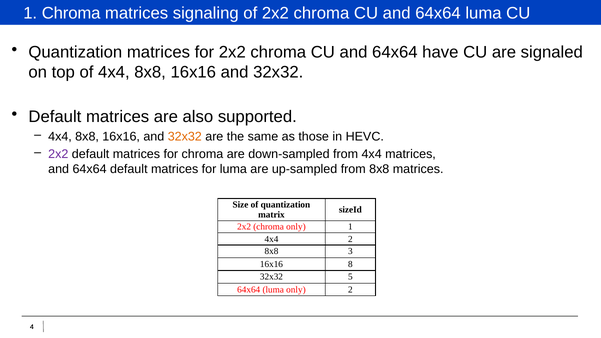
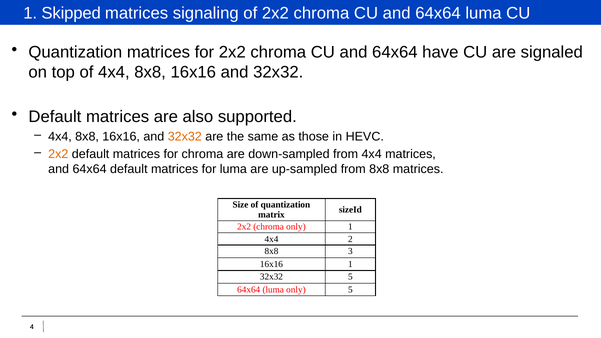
1 Chroma: Chroma -> Skipped
2x2 at (58, 154) colour: purple -> orange
16x16 8: 8 -> 1
only 2: 2 -> 5
